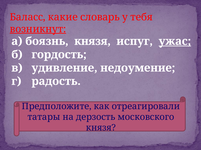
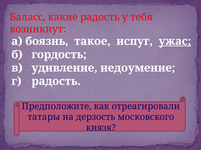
какие словарь: словарь -> радость
возникнут underline: present -> none
боязнь князя: князя -> такое
